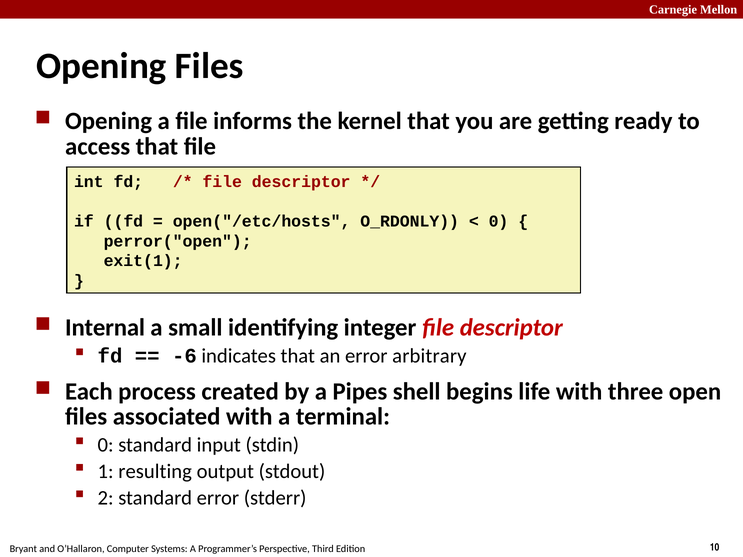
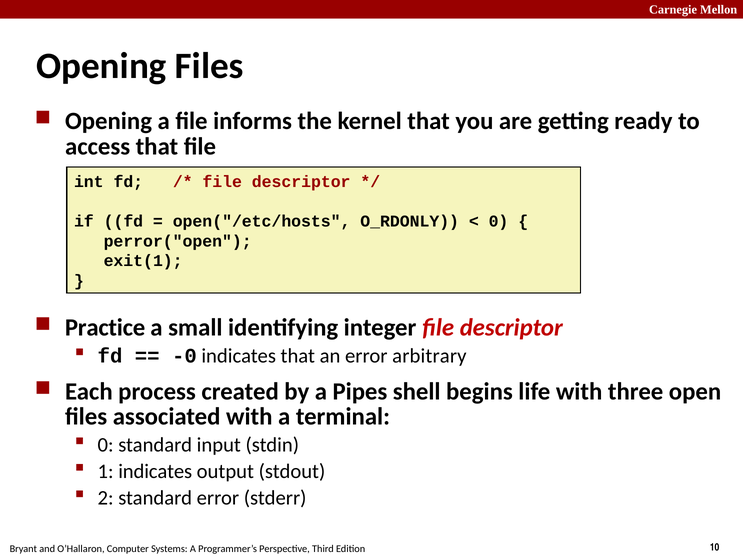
Internal: Internal -> Practice
-6: -6 -> -0
1 resulting: resulting -> indicates
